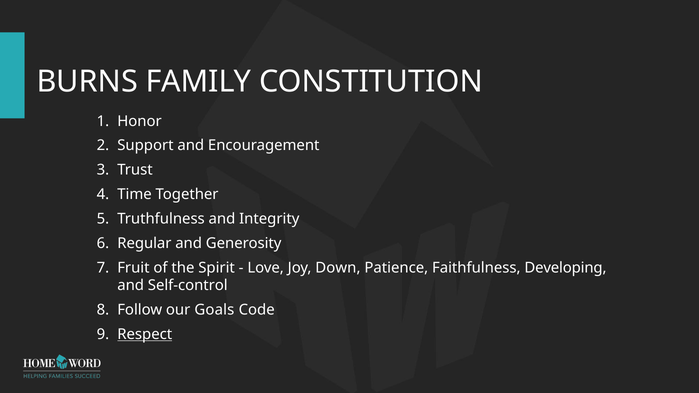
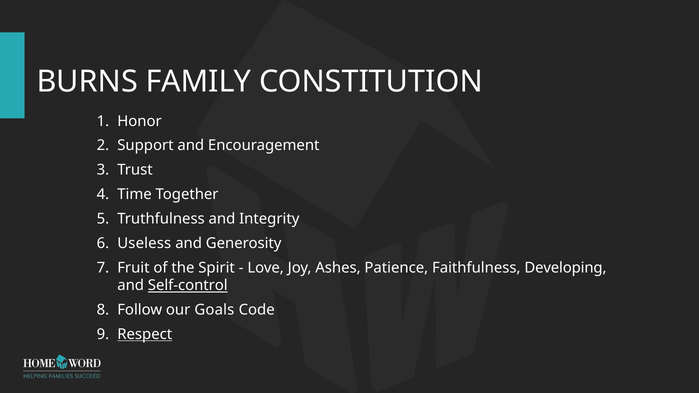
Regular: Regular -> Useless
Down: Down -> Ashes
Self-control underline: none -> present
